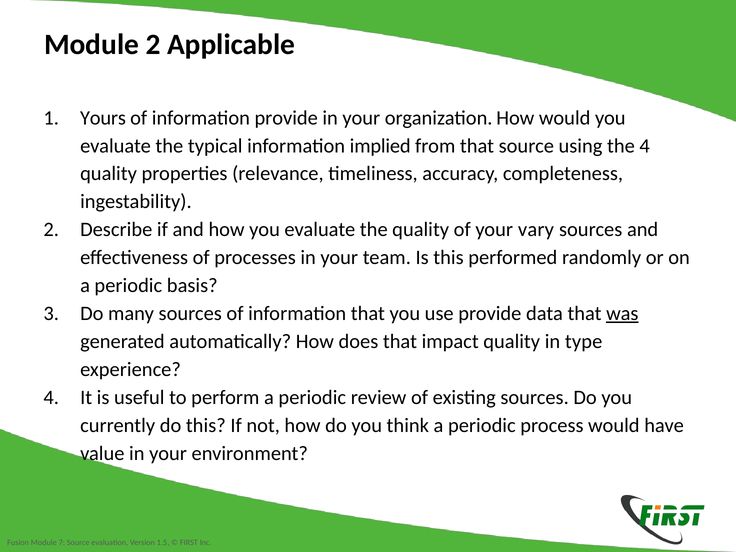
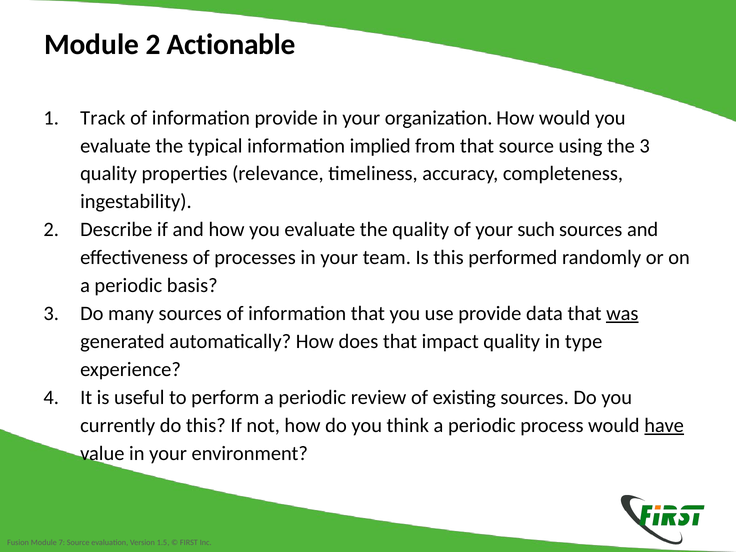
Applicable: Applicable -> Actionable
Yours: Yours -> Track
the 4: 4 -> 3
vary: vary -> such
have underline: none -> present
